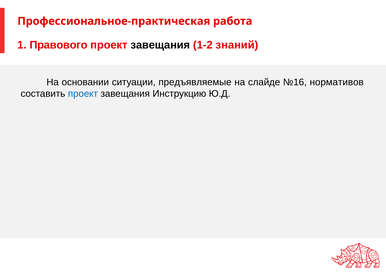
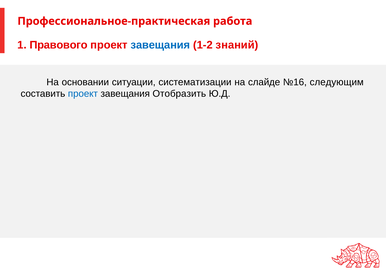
завещания at (160, 45) colour: black -> blue
предъявляемые: предъявляемые -> систематизации
нормативов: нормативов -> следующим
Инструкцию: Инструкцию -> Отобразить
